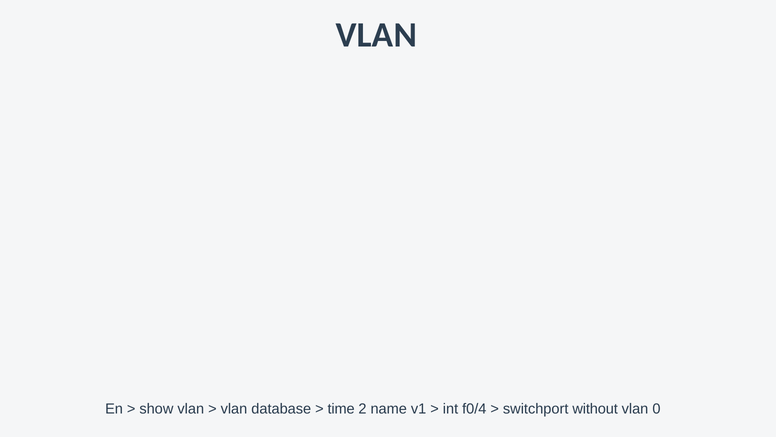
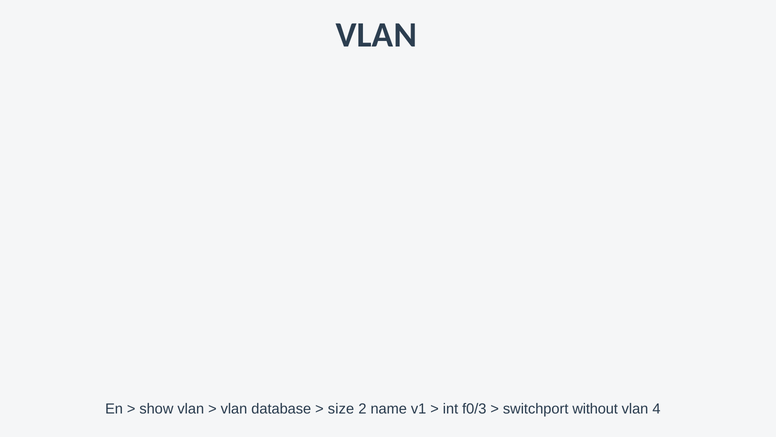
time: time -> size
f0/4: f0/4 -> f0/3
0: 0 -> 4
